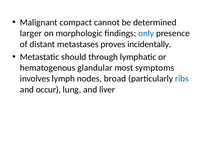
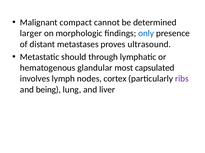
incidentally: incidentally -> ultrasound
symptoms: symptoms -> capsulated
broad: broad -> cortex
ribs colour: blue -> purple
occur: occur -> being
